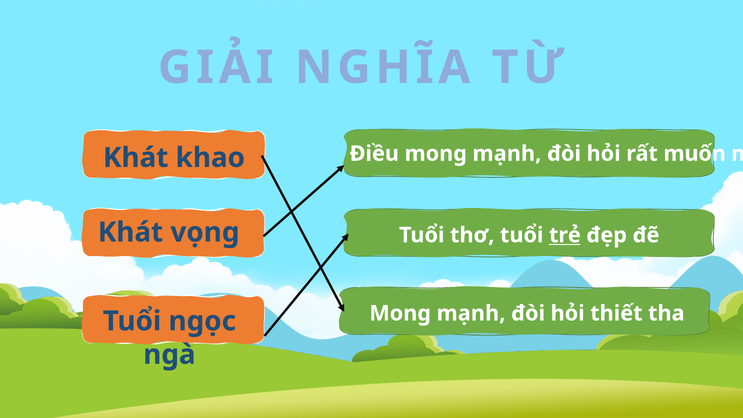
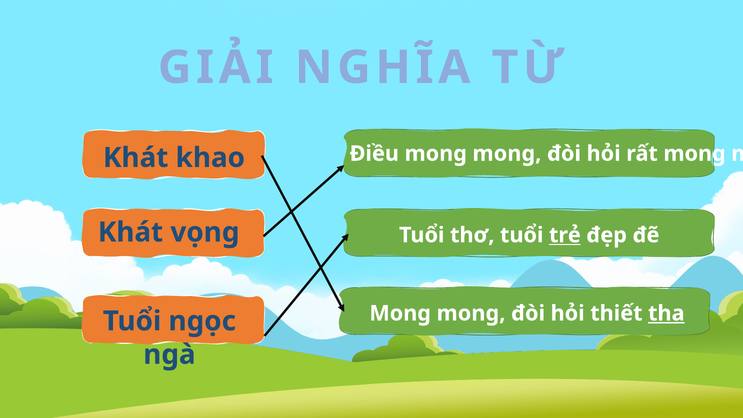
Điều mong mạnh: mạnh -> mong
rất muốn: muốn -> mong
mạnh at (471, 313): mạnh -> mong
tha underline: none -> present
